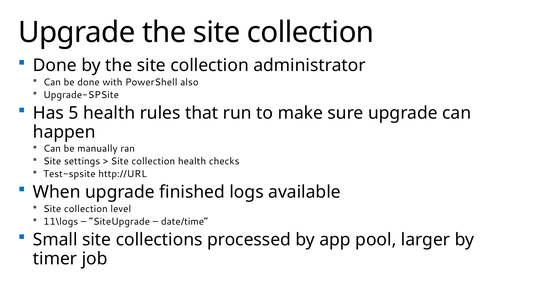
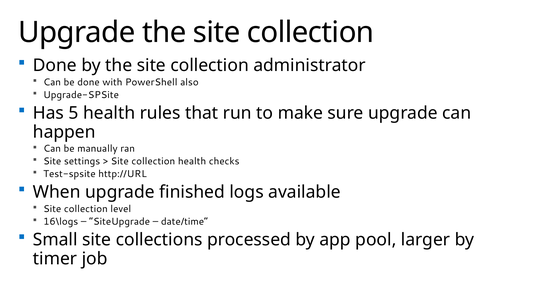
11\logs: 11\logs -> 16\logs
